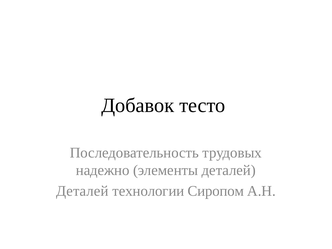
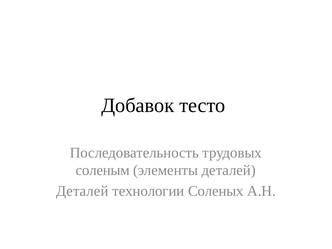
надежно: надежно -> соленым
Сиропом: Сиропом -> Соленых
